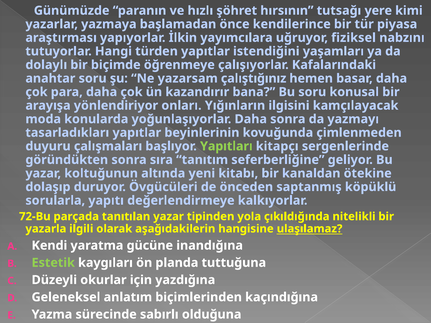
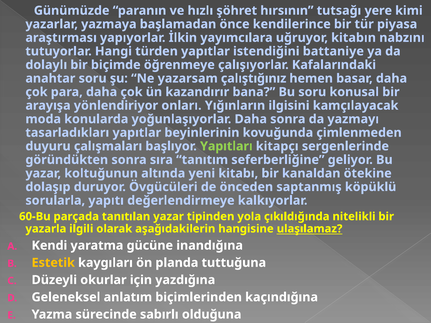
fiziksel: fiziksel -> kitabın
yaşamları: yaşamları -> battaniye
72-Bu: 72-Bu -> 60-Bu
Estetik colour: light green -> yellow
